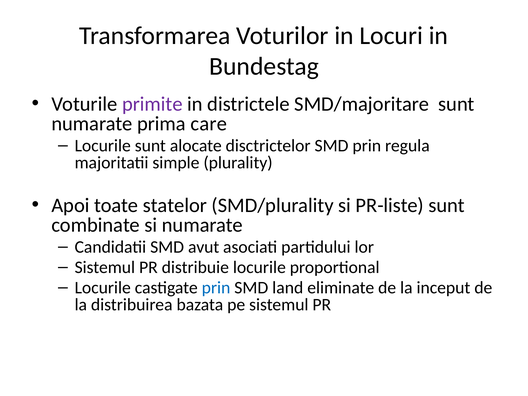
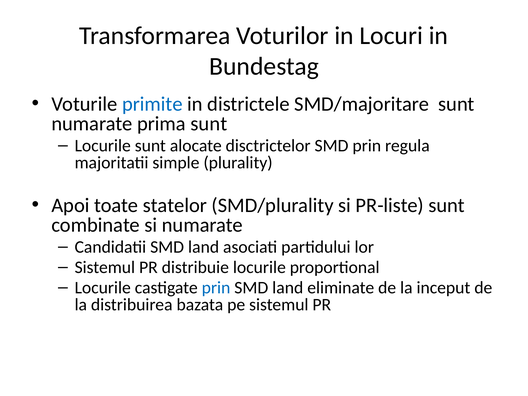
primite colour: purple -> blue
prima care: care -> sunt
Candidatii SMD avut: avut -> land
